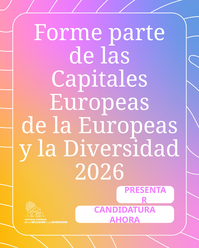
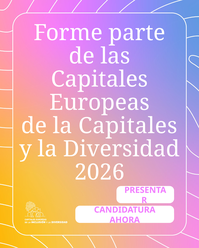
la Europeas: Europeas -> Capitales
